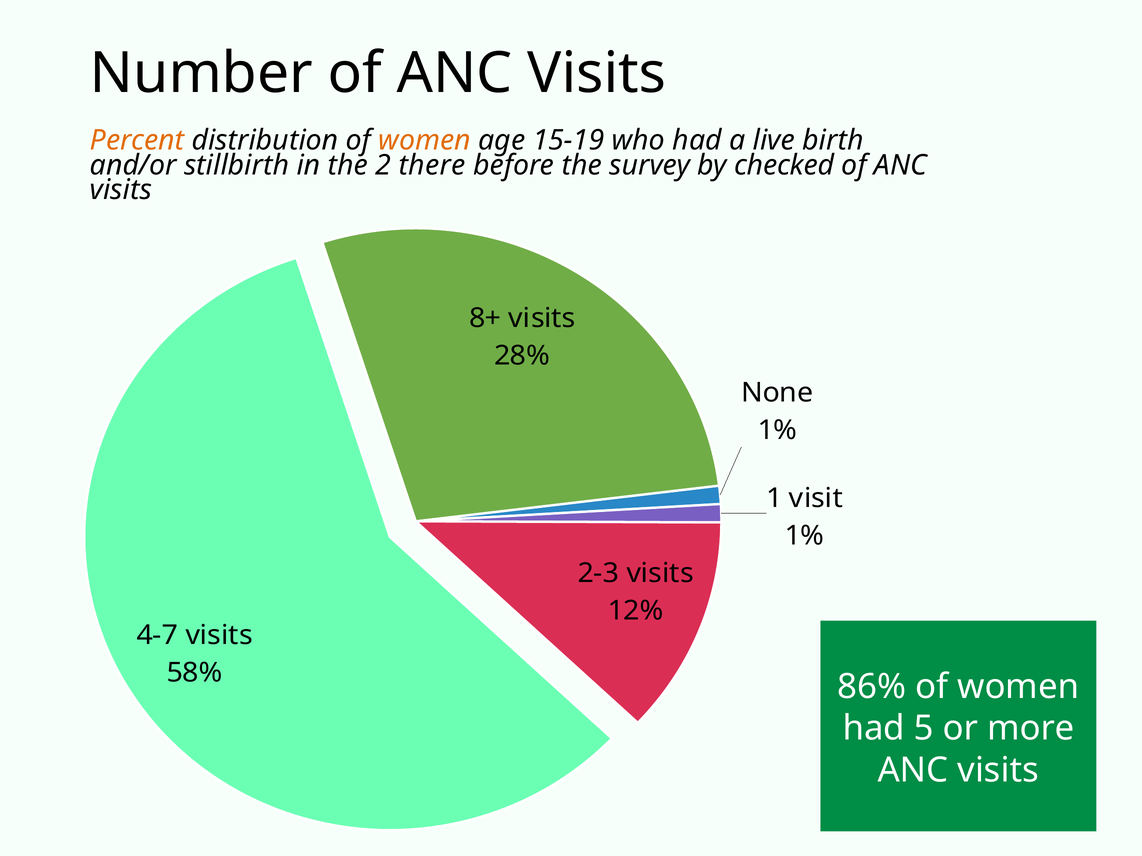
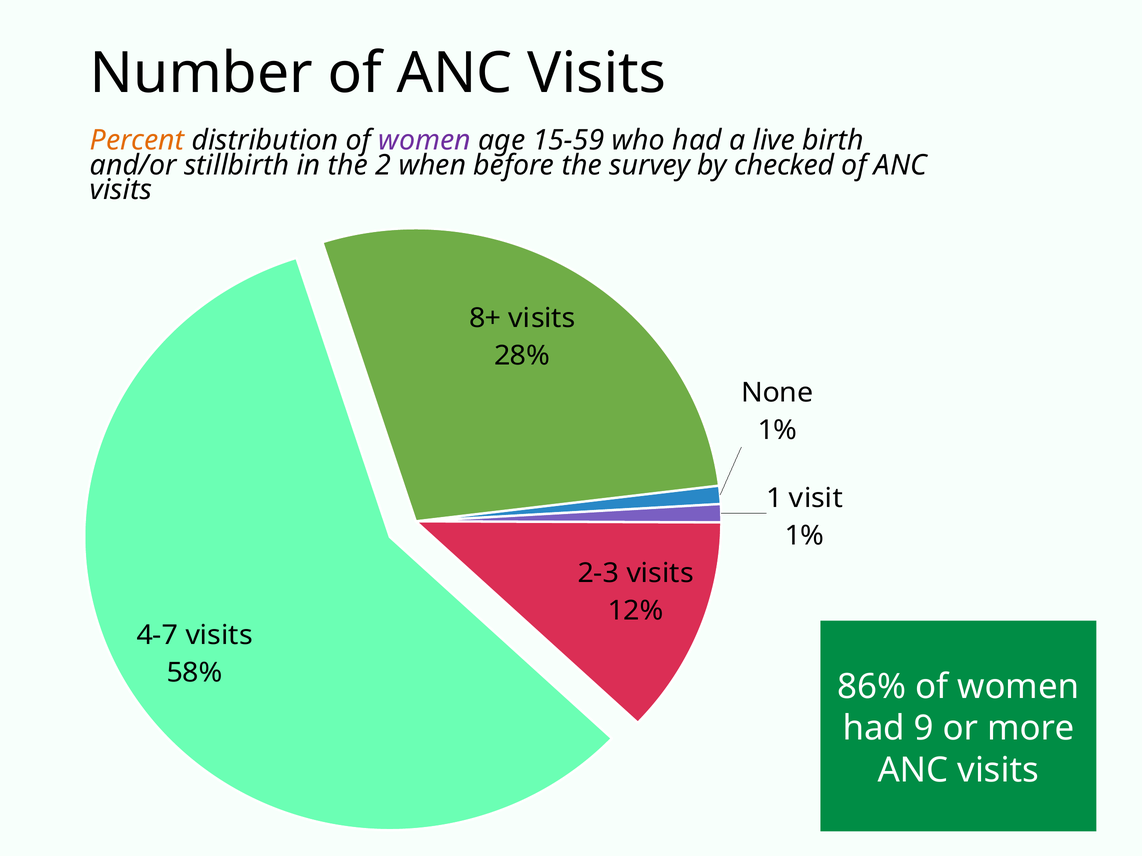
women at (425, 141) colour: orange -> purple
15-19: 15-19 -> 15-59
there: there -> when
5: 5 -> 9
